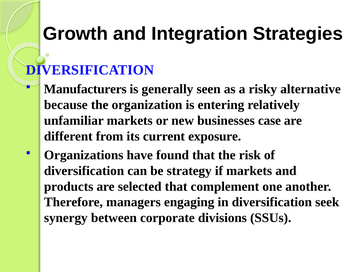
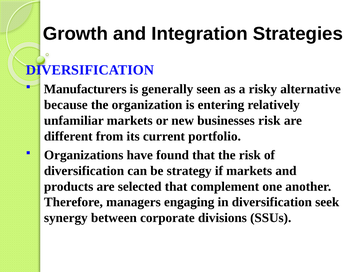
businesses case: case -> risk
exposure: exposure -> portfolio
